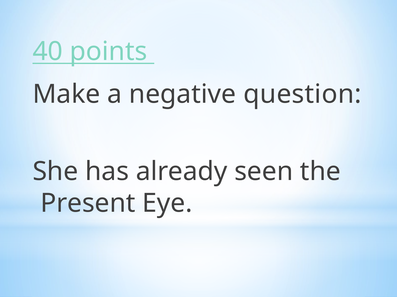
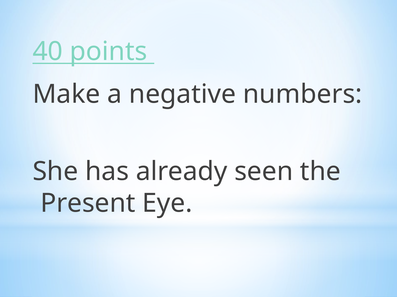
question: question -> numbers
